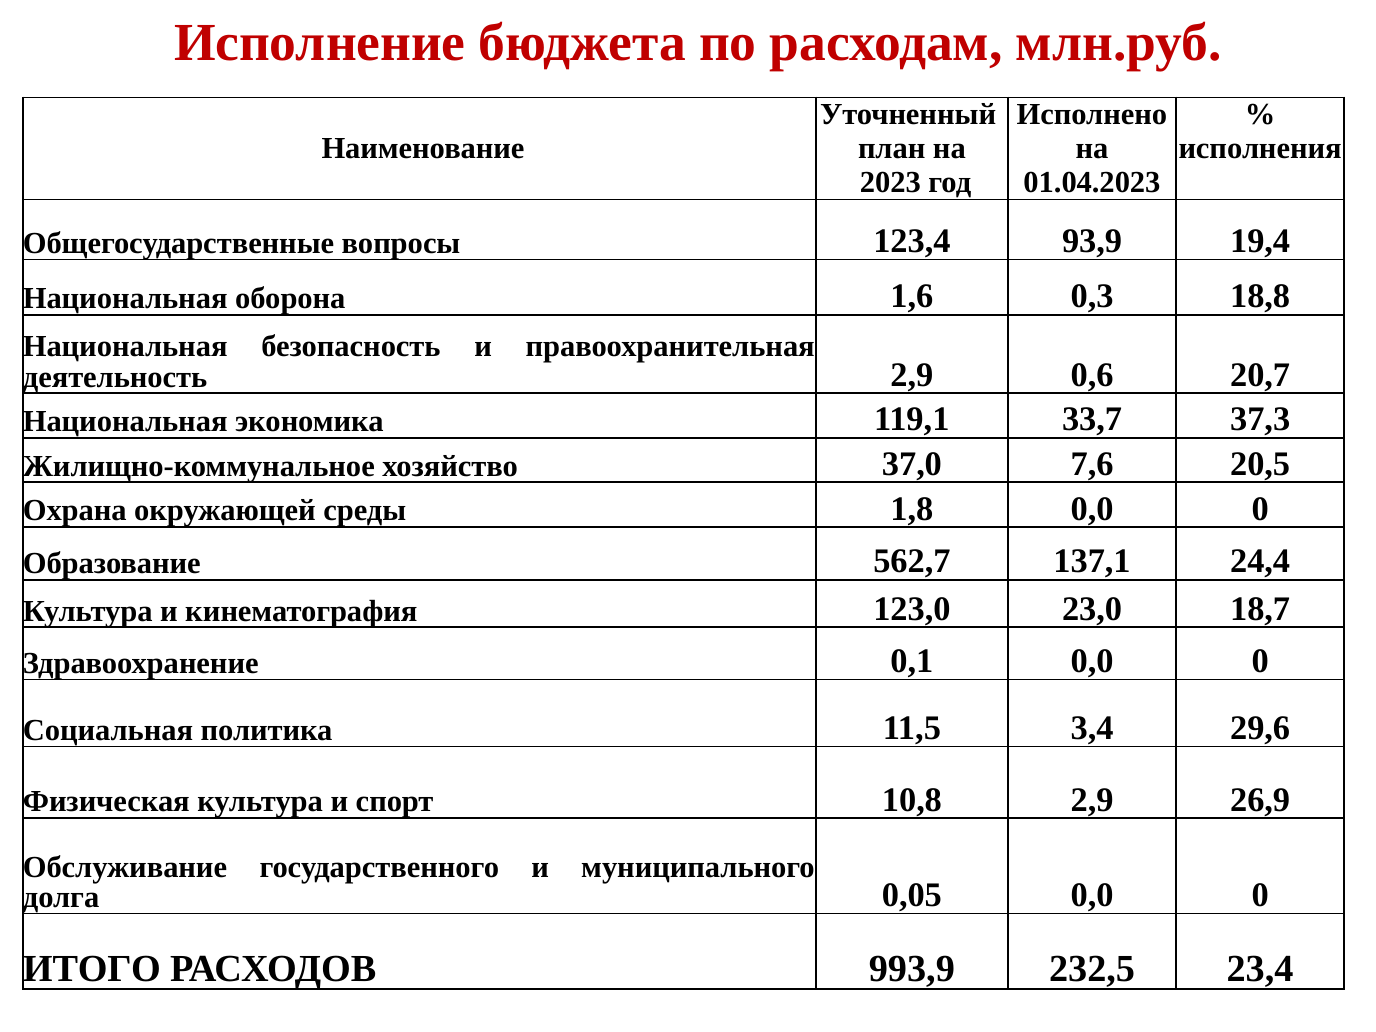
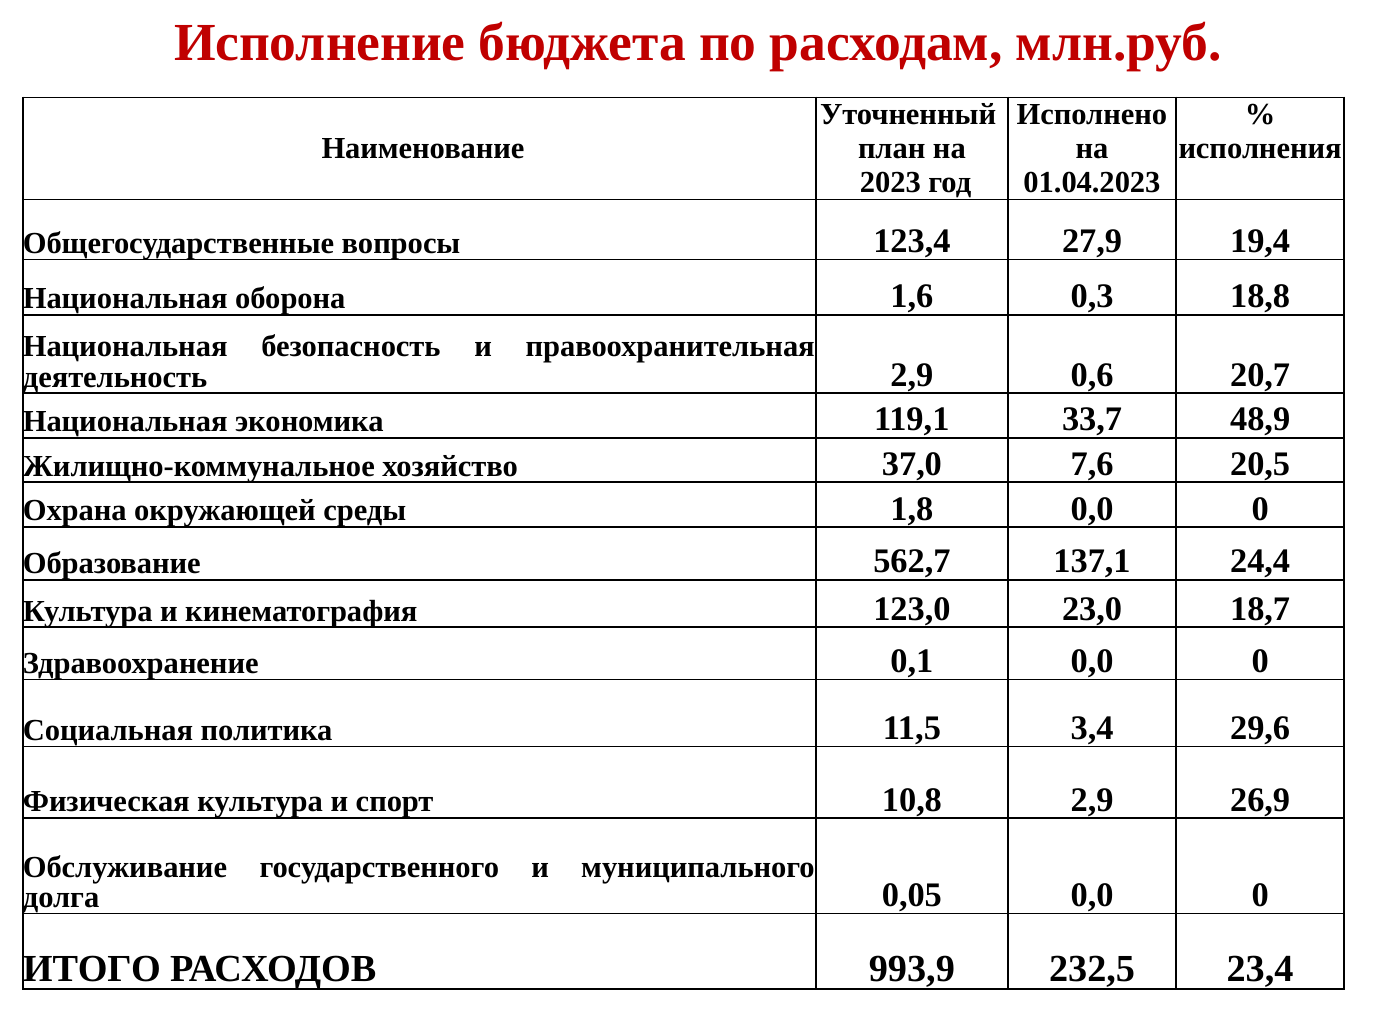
93,9: 93,9 -> 27,9
37,3: 37,3 -> 48,9
